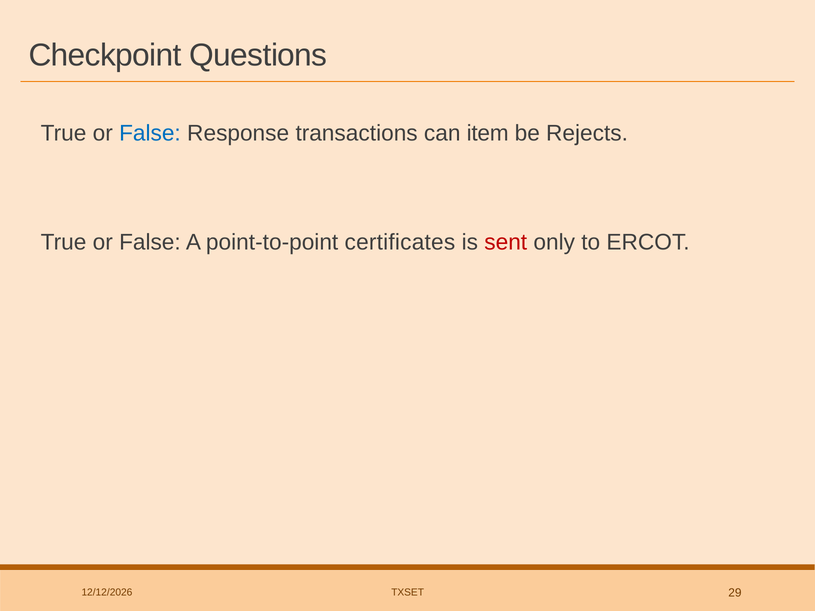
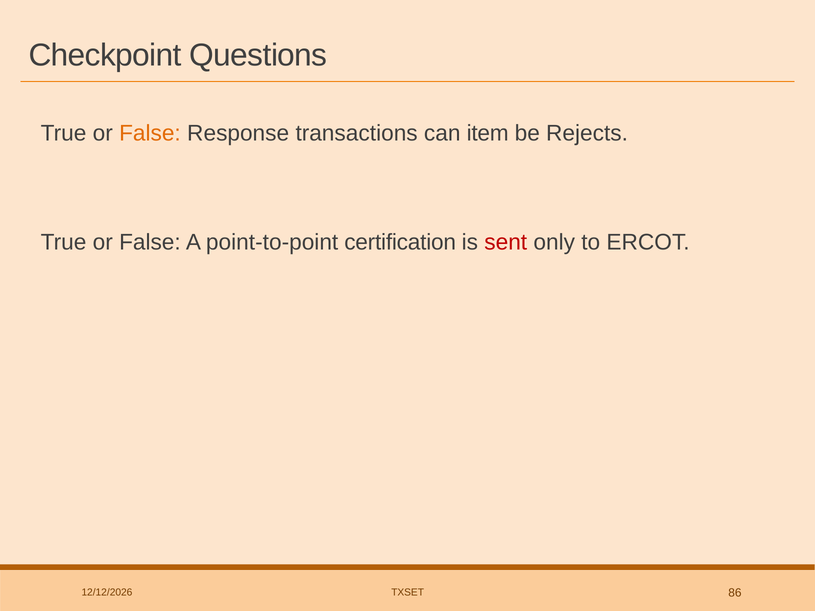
False at (150, 133) colour: blue -> orange
certificates: certificates -> certification
29: 29 -> 86
